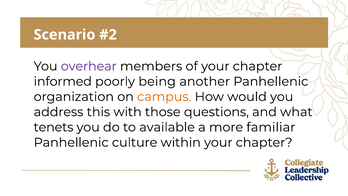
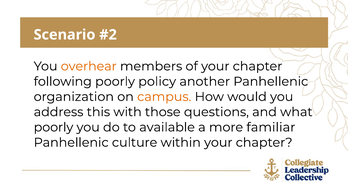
overhear colour: purple -> orange
informed: informed -> following
being: being -> policy
tenets at (54, 127): tenets -> poorly
